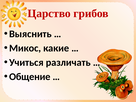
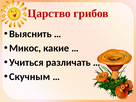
Общение: Общение -> Скучным
